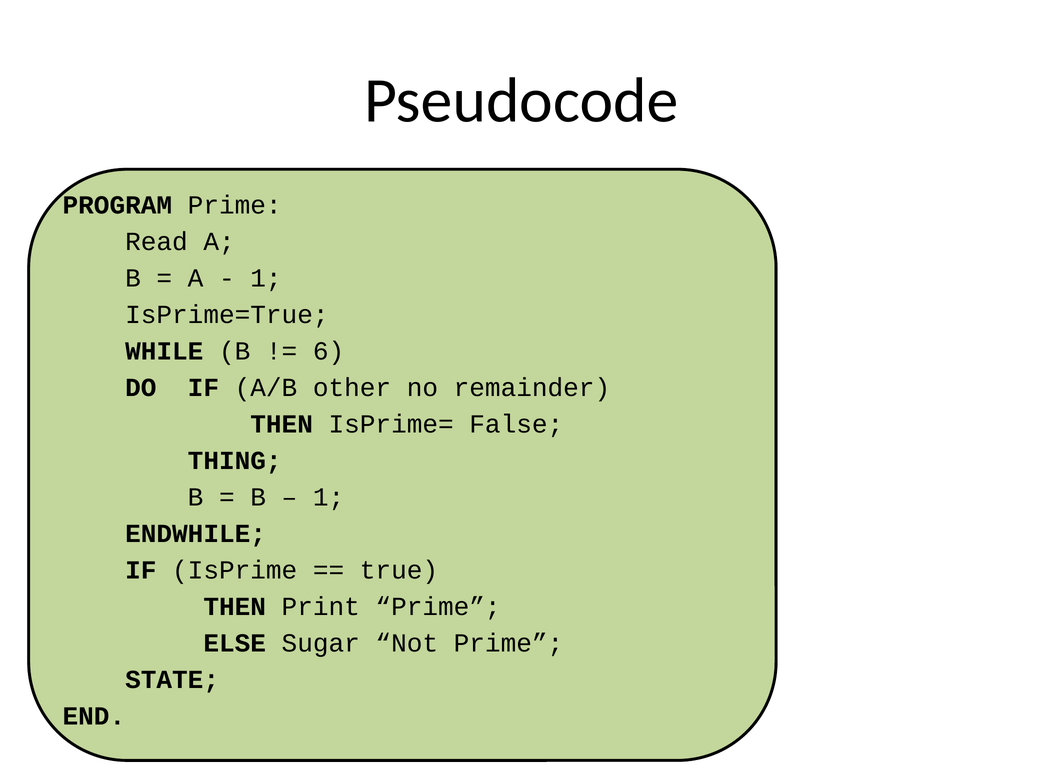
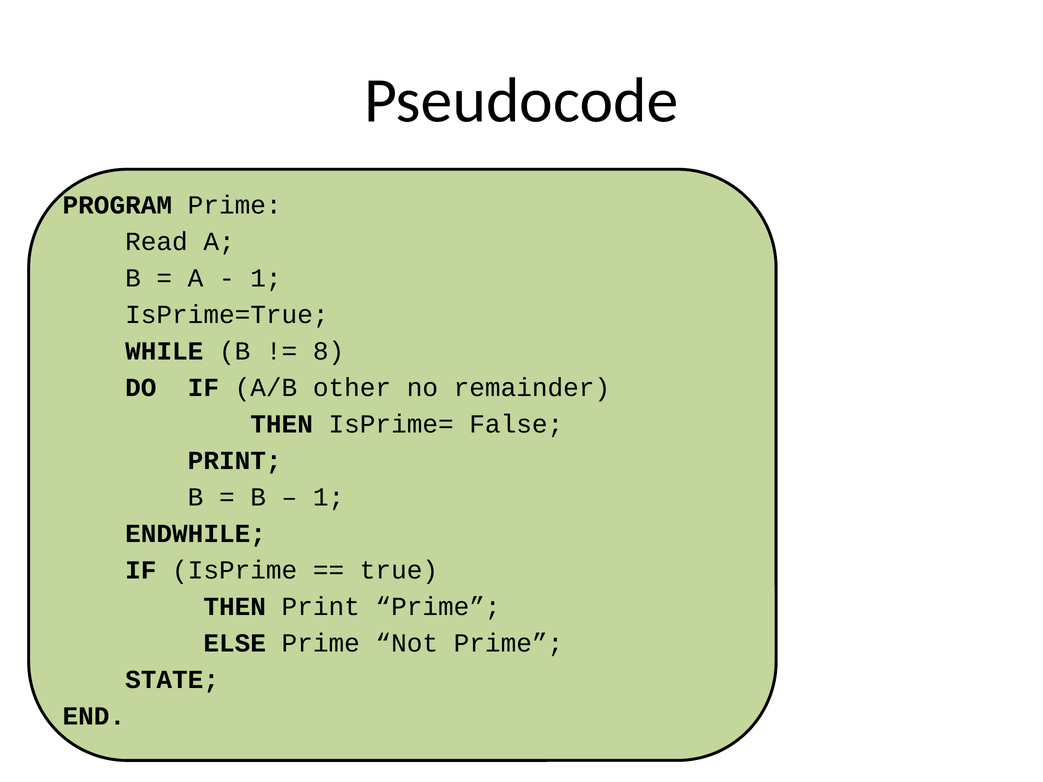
6: 6 -> 8
THING at (235, 461): THING -> PRINT
ELSE Sugar: Sugar -> Prime
